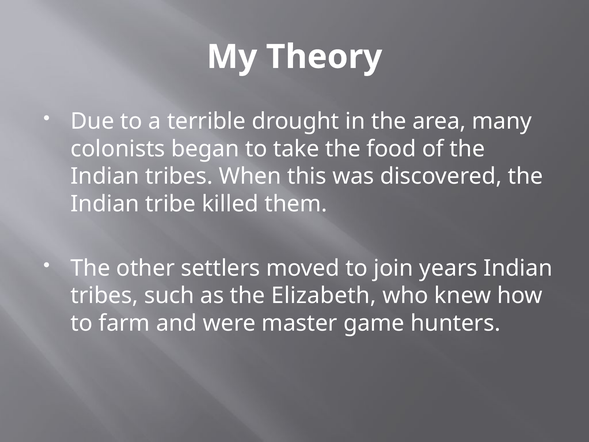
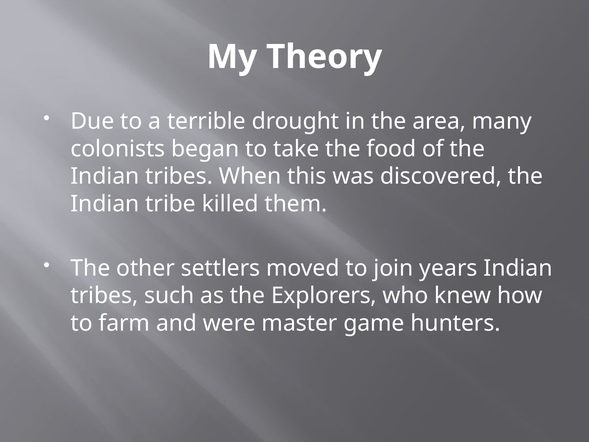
Elizabeth: Elizabeth -> Explorers
